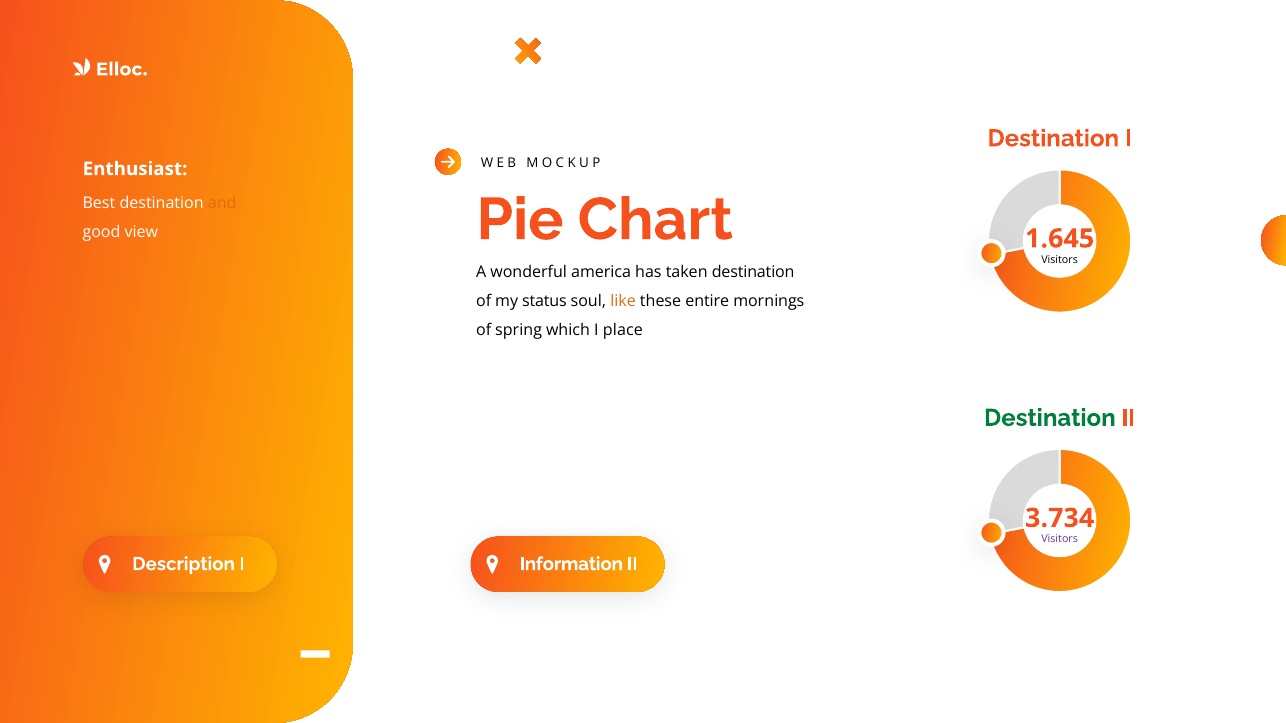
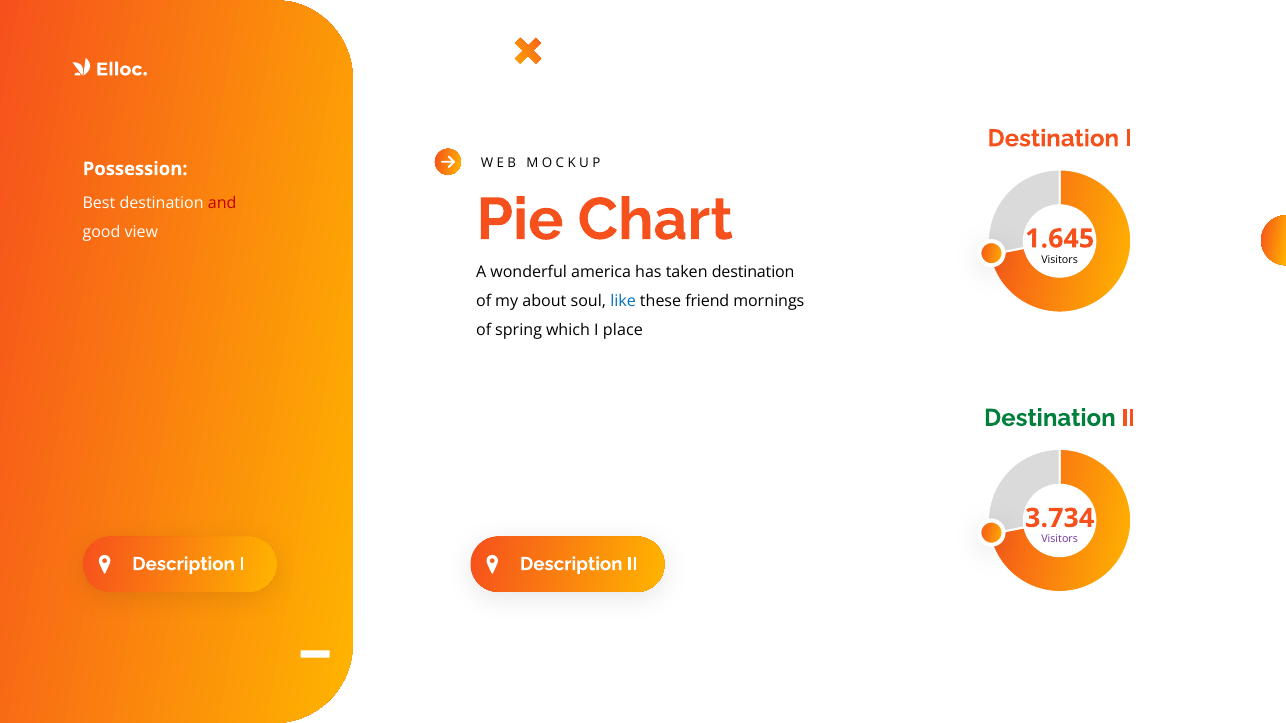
Enthusiast: Enthusiast -> Possession
and colour: orange -> red
status: status -> about
like colour: orange -> blue
entire: entire -> friend
I Information: Information -> Description
